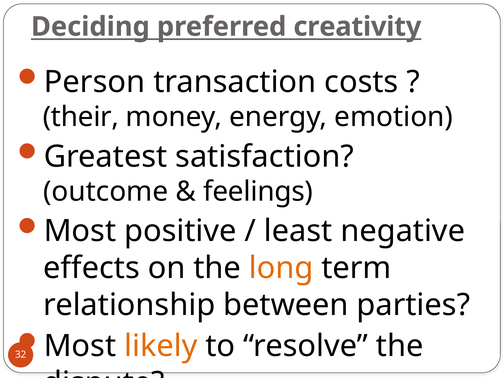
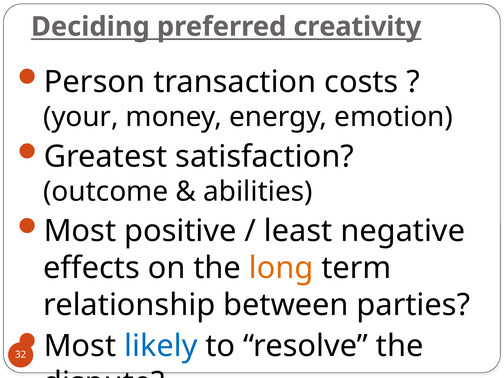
their: their -> your
feelings: feelings -> abilities
likely colour: orange -> blue
